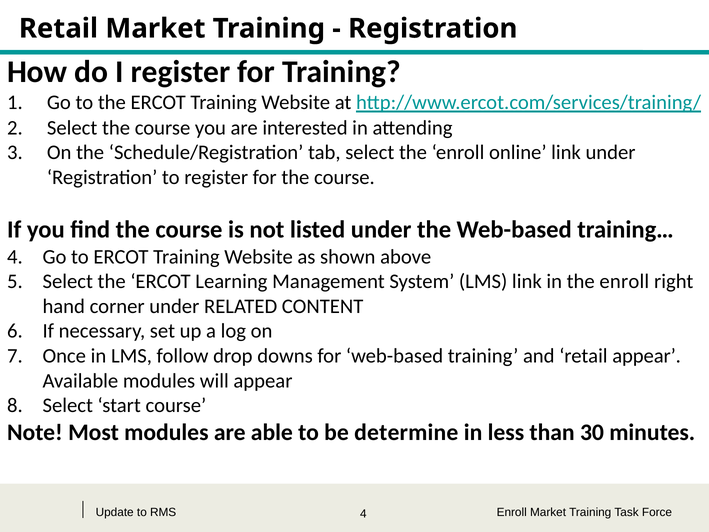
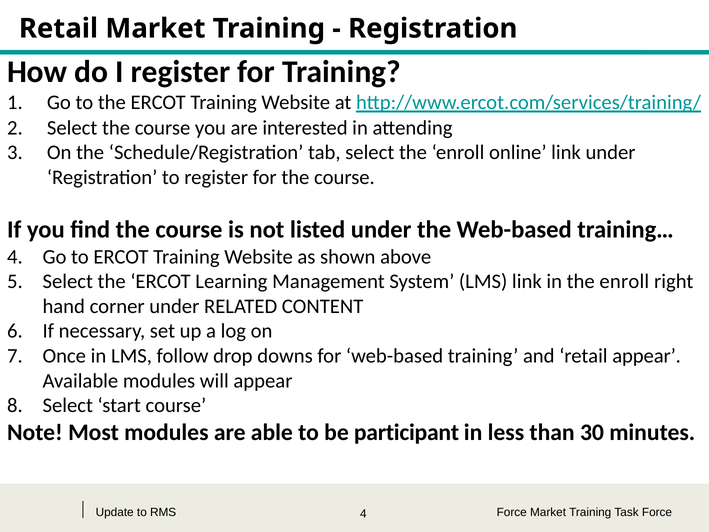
determine: determine -> participant
Enroll at (512, 512): Enroll -> Force
